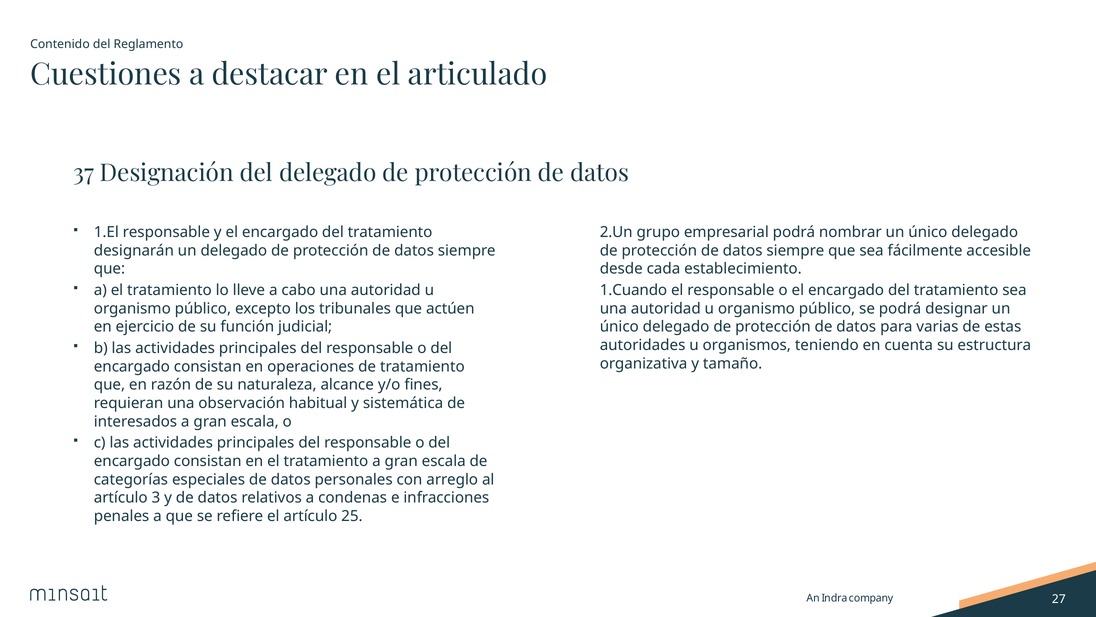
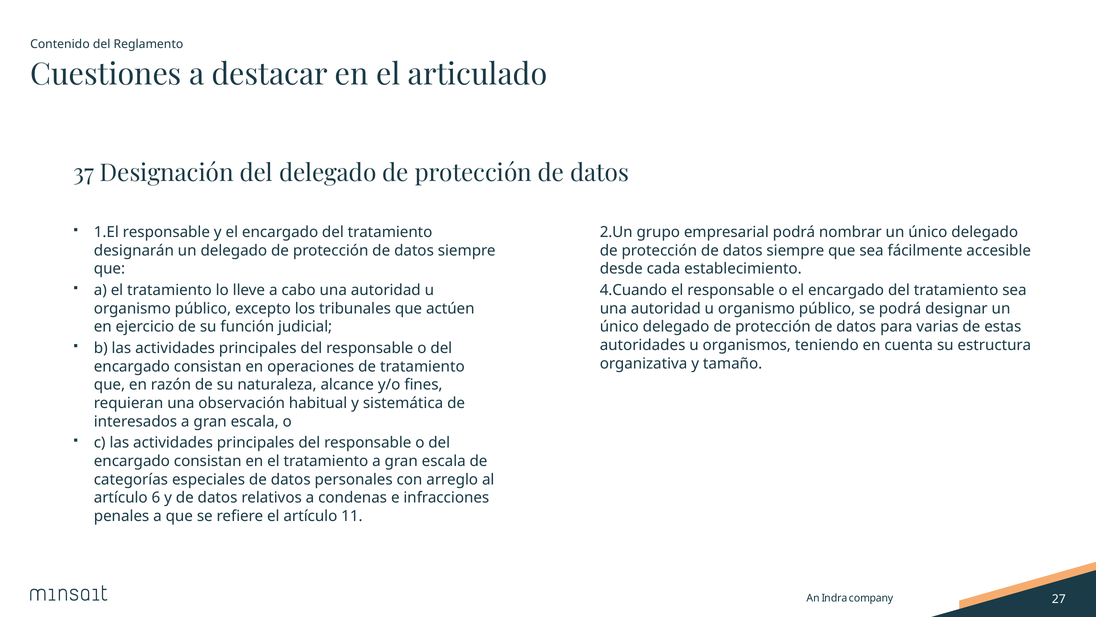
1.Cuando: 1.Cuando -> 4.Cuando
3: 3 -> 6
25: 25 -> 11
